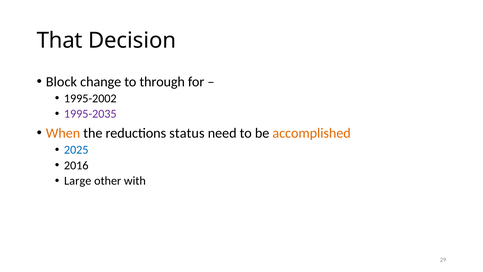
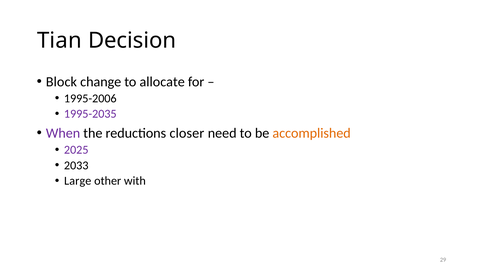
That: That -> Tian
through: through -> allocate
1995-2002: 1995-2002 -> 1995-2006
When colour: orange -> purple
status: status -> closer
2025 colour: blue -> purple
2016: 2016 -> 2033
